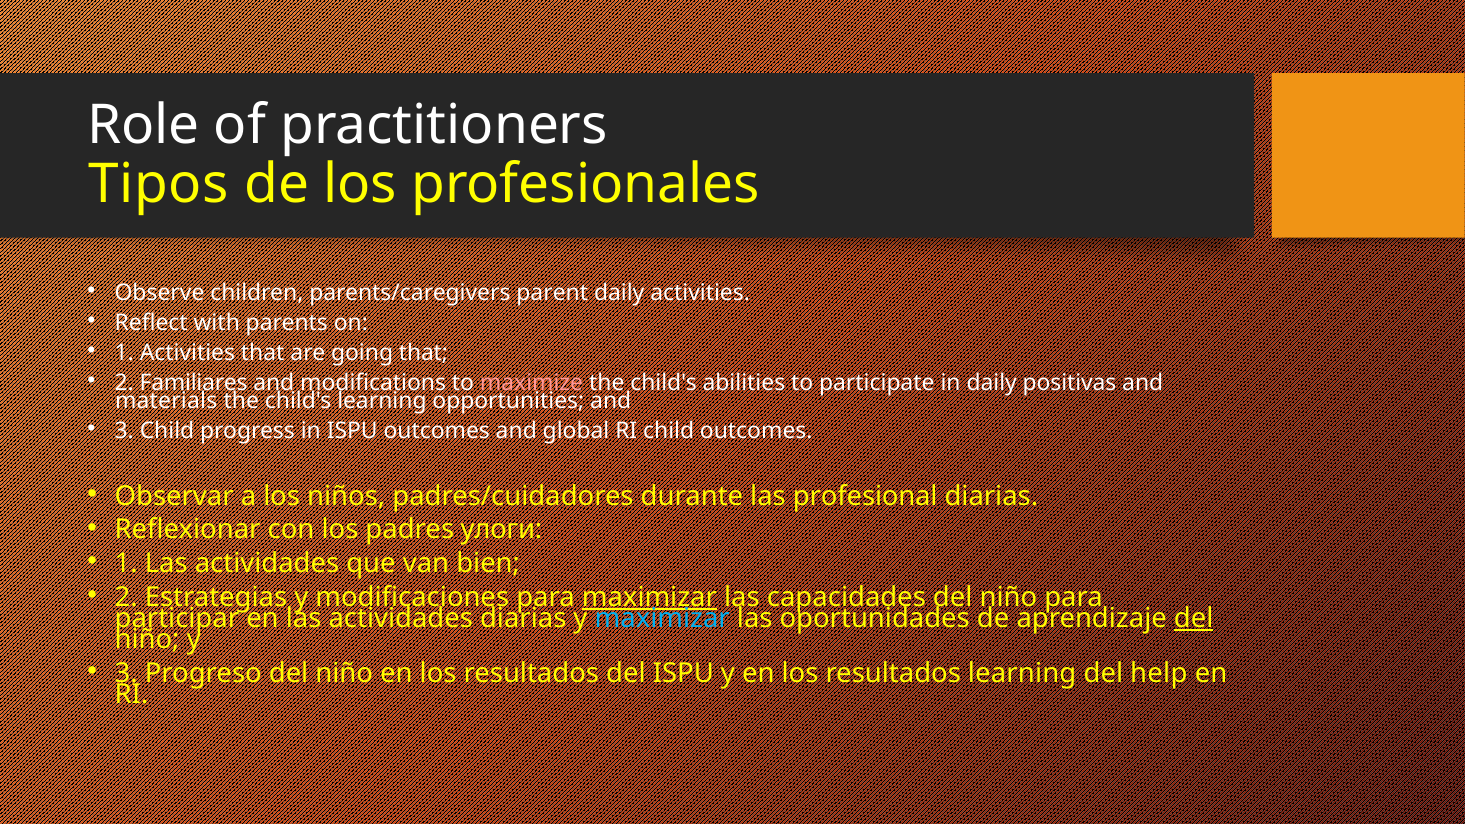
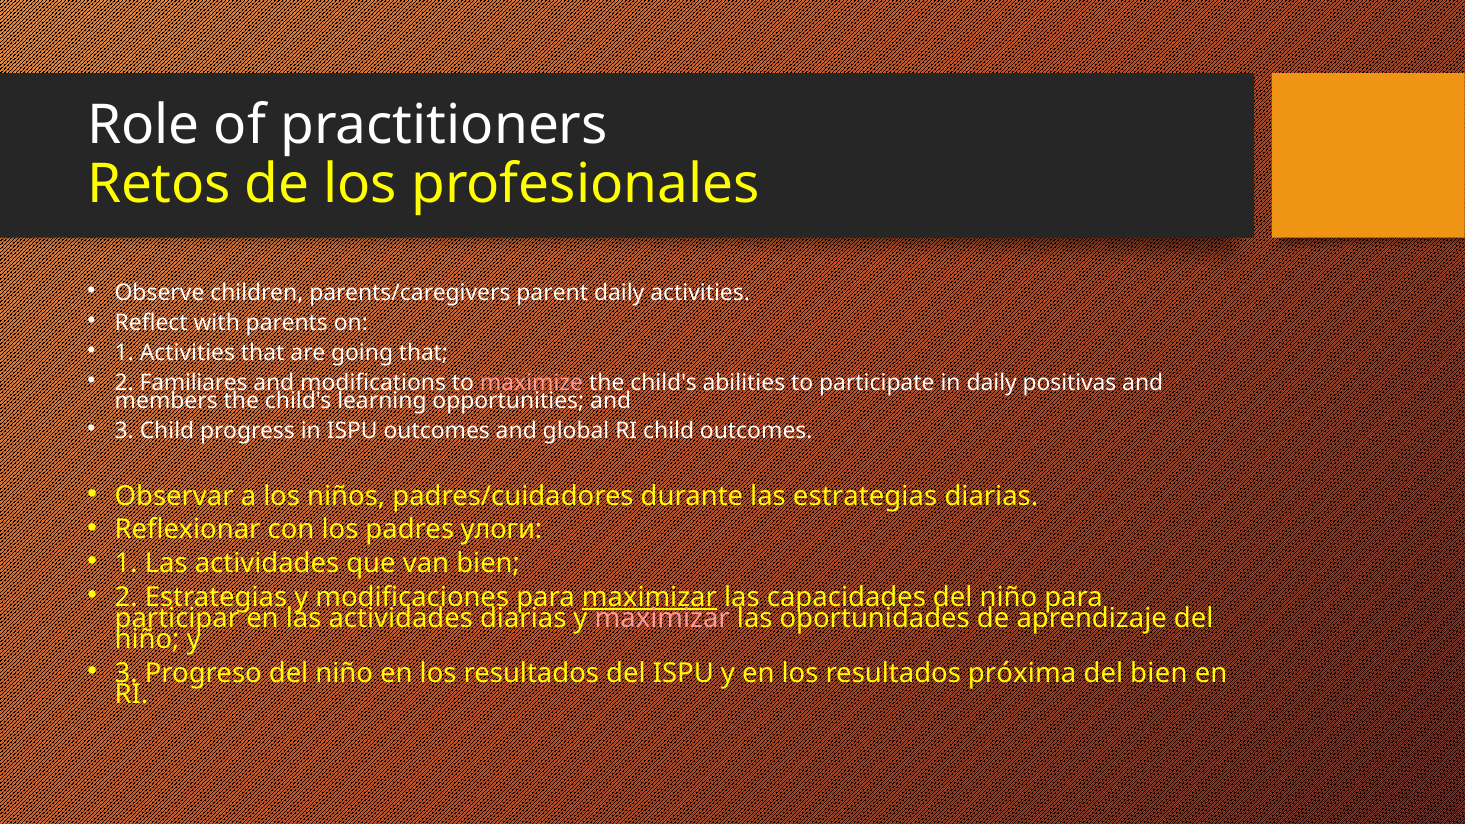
Tipos: Tipos -> Retos
materials: materials -> members
las profesional: profesional -> estrategias
maximizar at (662, 618) colour: light blue -> pink
del at (1194, 618) underline: present -> none
resultados learning: learning -> próxima
del help: help -> bien
